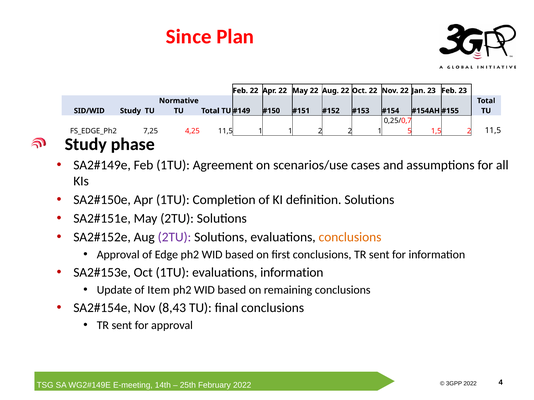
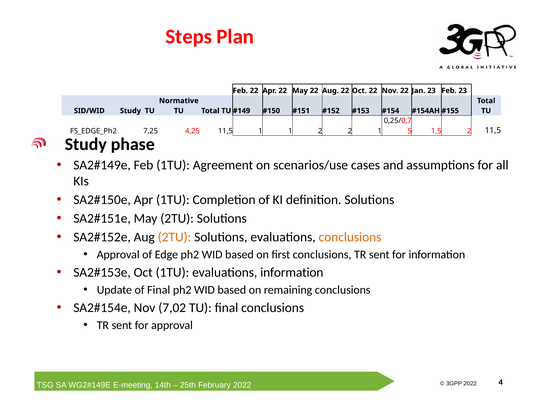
Since: Since -> Steps
2TU at (174, 238) colour: purple -> orange
of Item: Item -> Final
8,43: 8,43 -> 7,02
